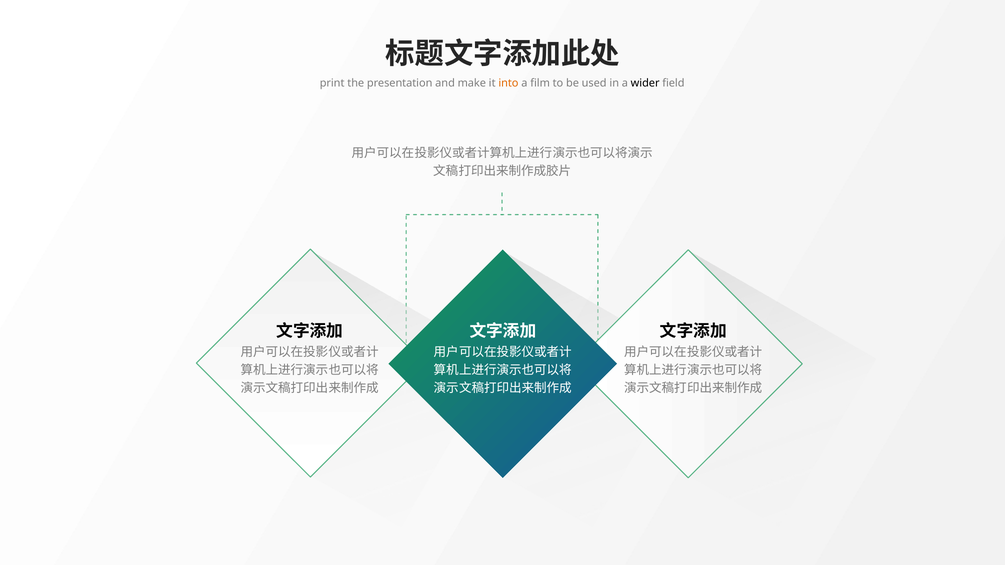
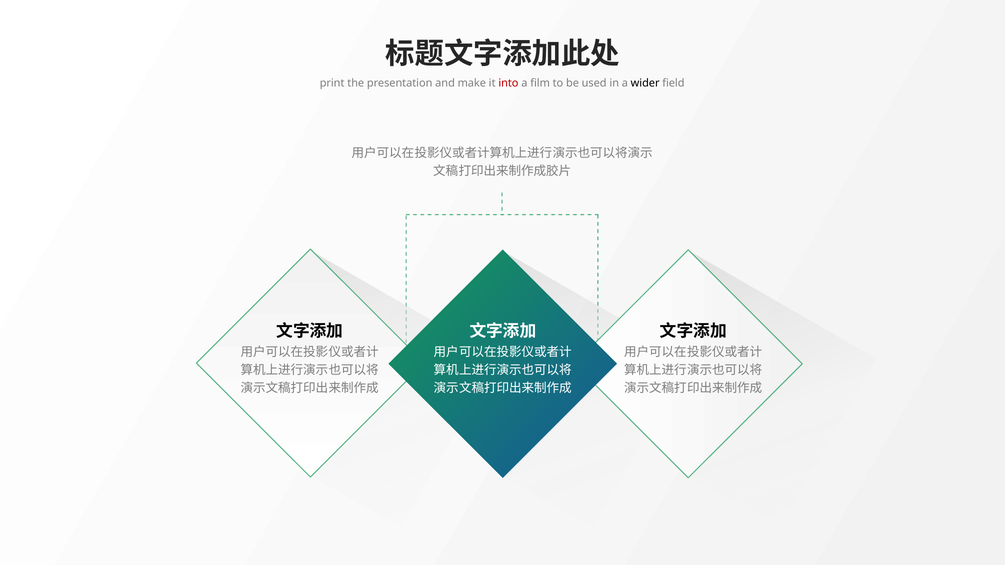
into colour: orange -> red
